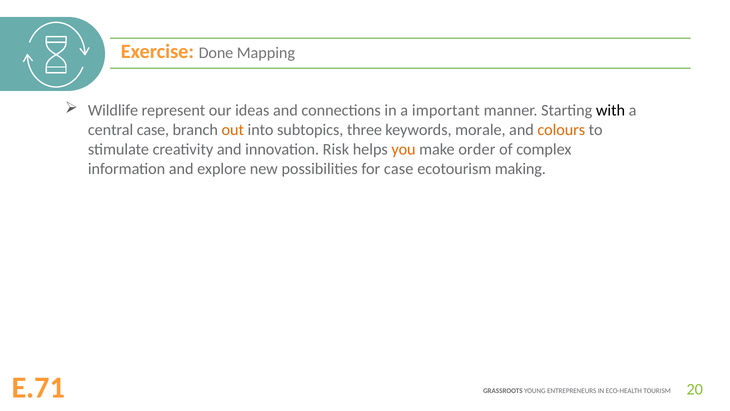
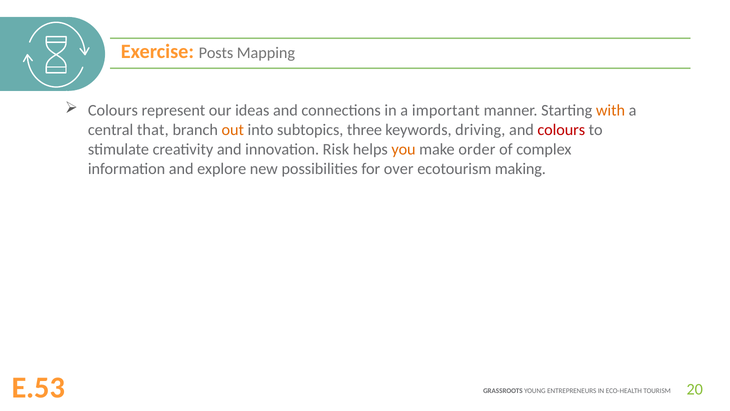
Done: Done -> Posts
Wildlife at (113, 110): Wildlife -> Colours
with colour: black -> orange
central case: case -> that
morale: morale -> driving
colours at (561, 130) colour: orange -> red
for case: case -> over
E.71: E.71 -> E.53
